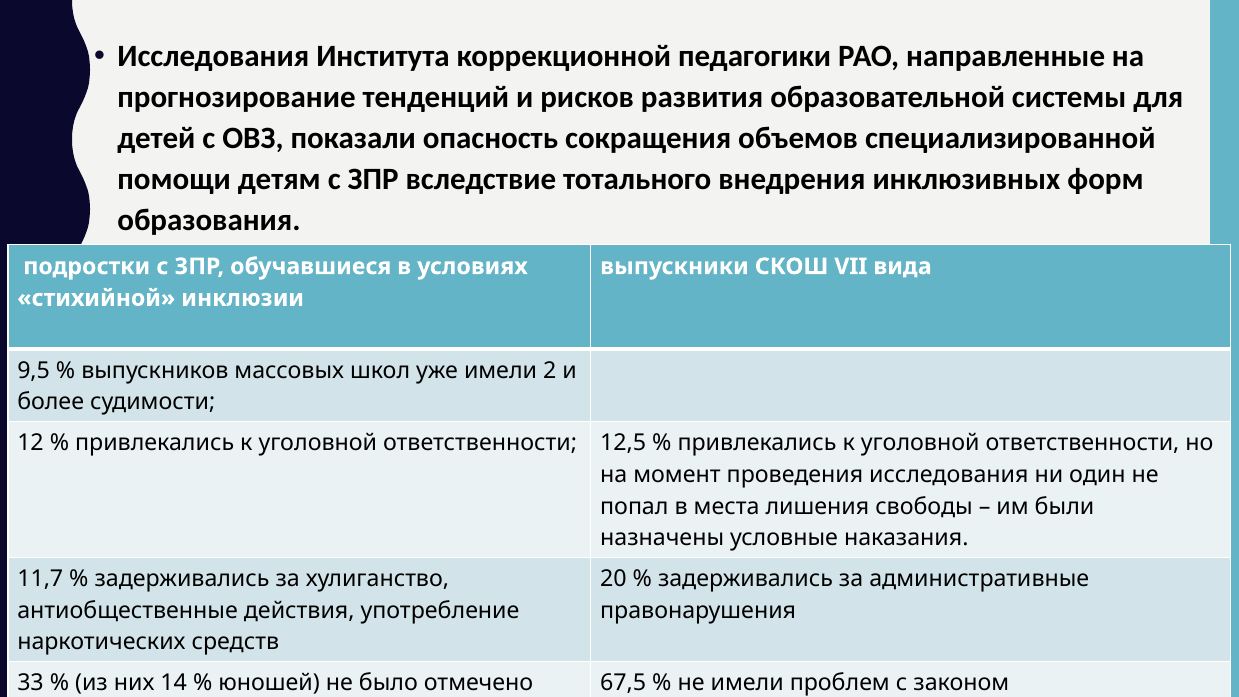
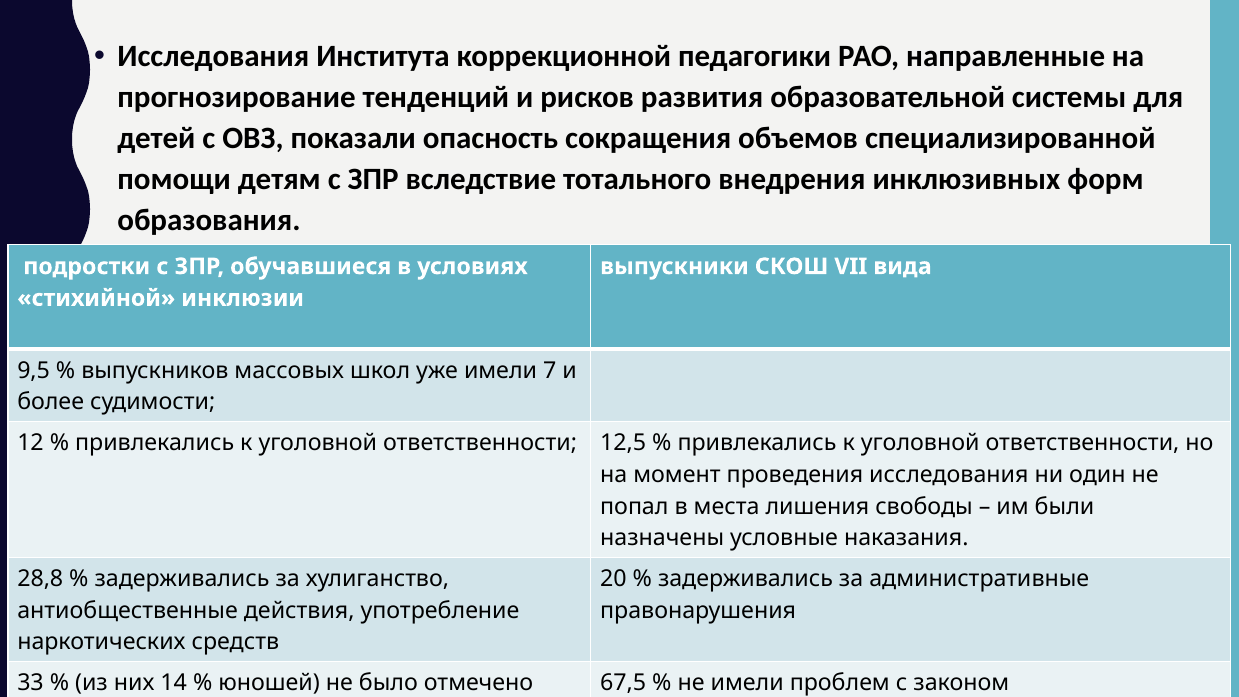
2: 2 -> 7
11,7: 11,7 -> 28,8
